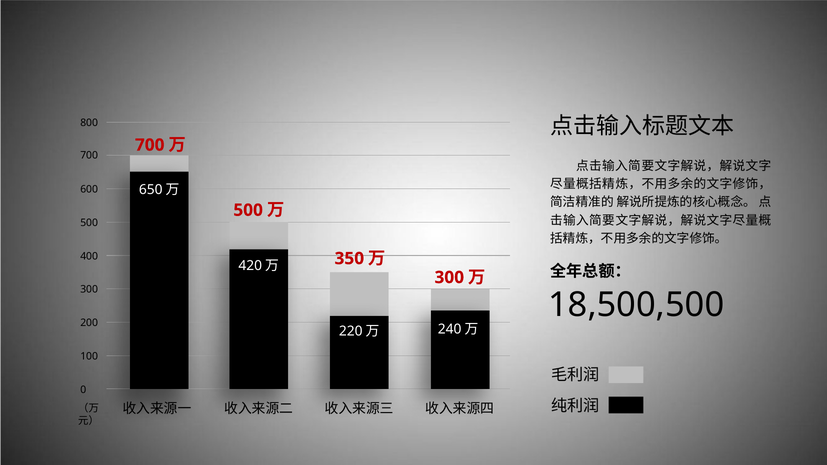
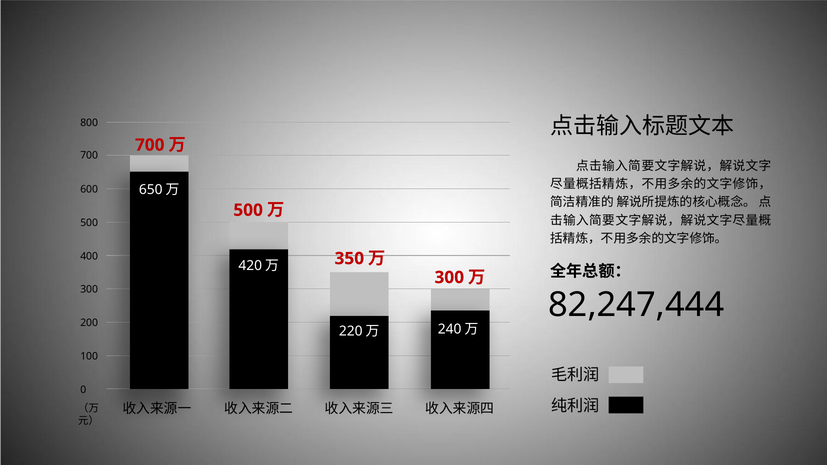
18,500,500: 18,500,500 -> 82,247,444
